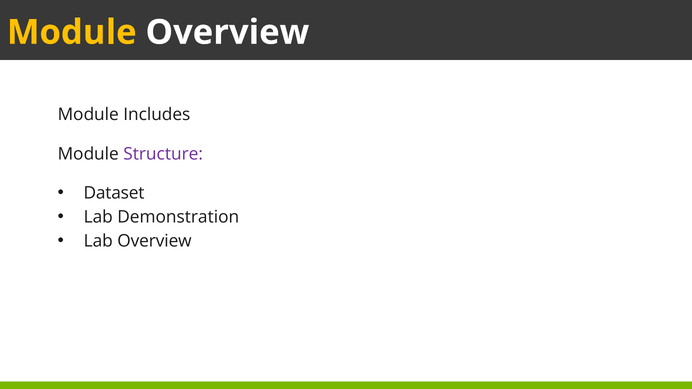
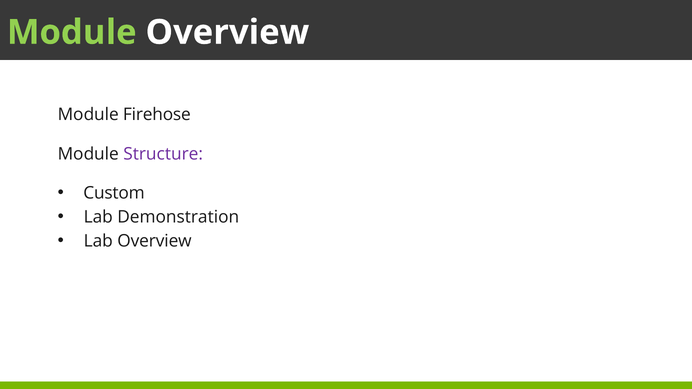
Module at (72, 32) colour: yellow -> light green
Includes: Includes -> Firehose
Dataset: Dataset -> Custom
